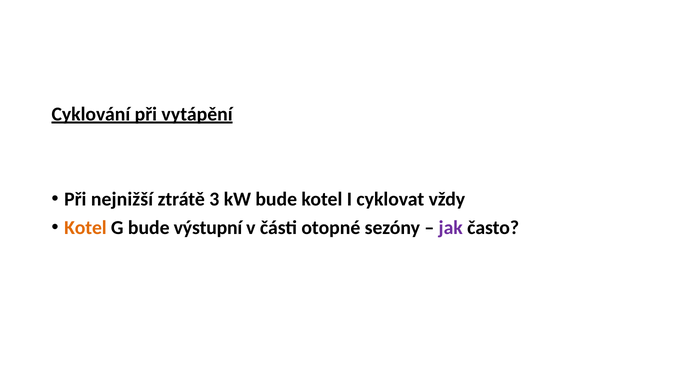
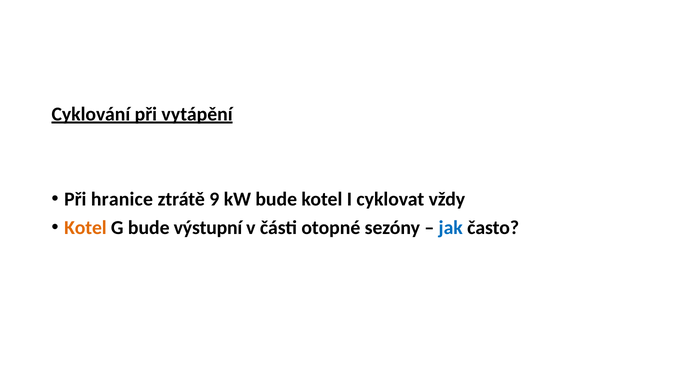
nejnižší: nejnižší -> hranice
3: 3 -> 9
jak colour: purple -> blue
